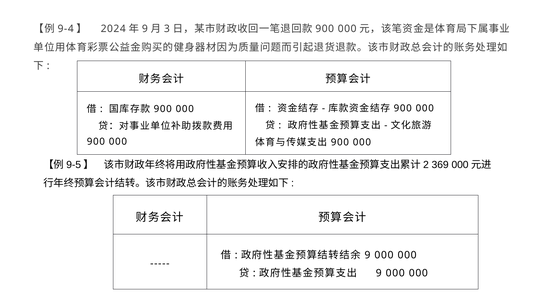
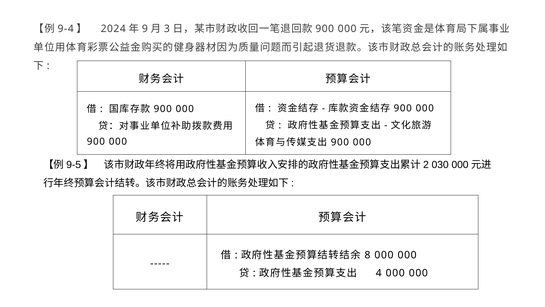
369: 369 -> 030
9 at (367, 255): 9 -> 8
9 at (379, 273): 9 -> 4
